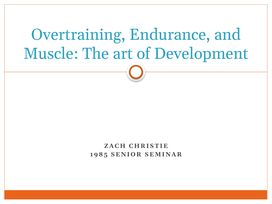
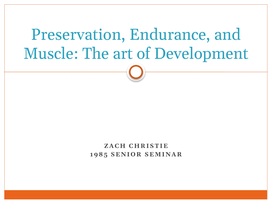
Overtraining: Overtraining -> Preservation
